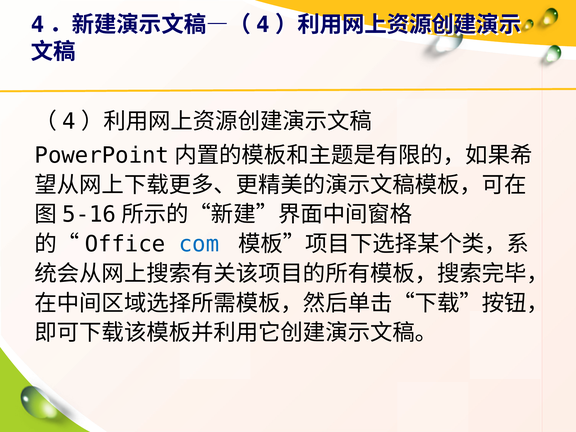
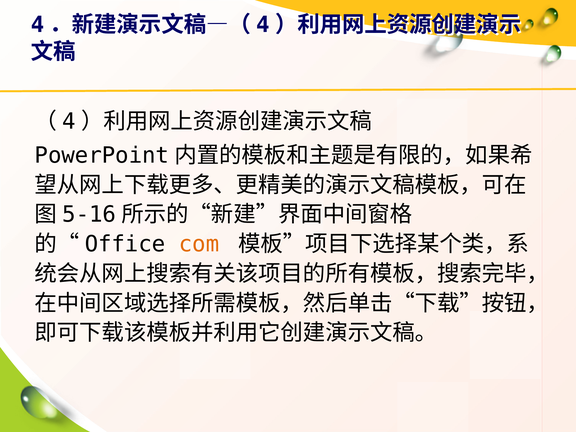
com colour: blue -> orange
